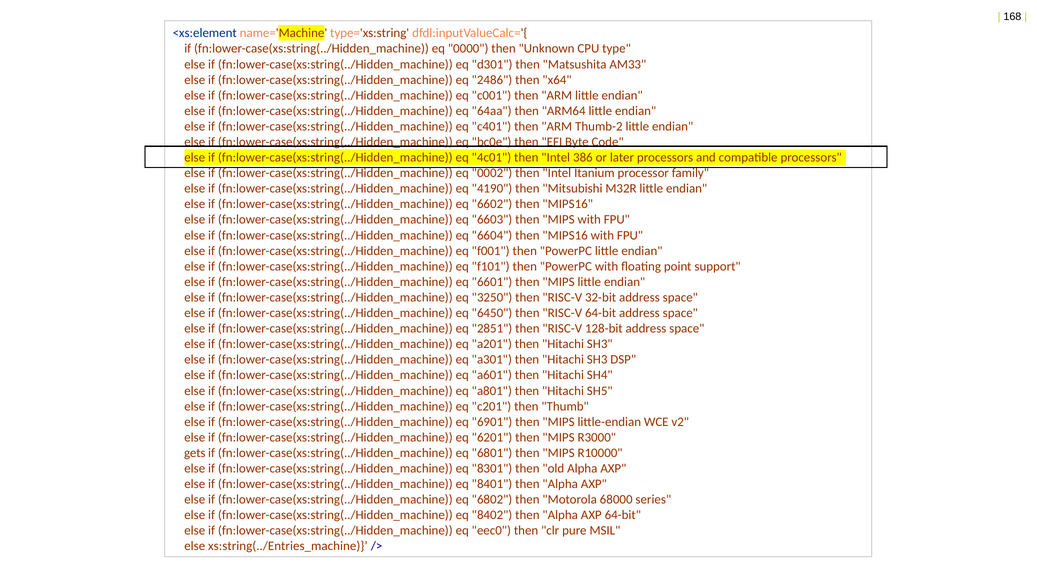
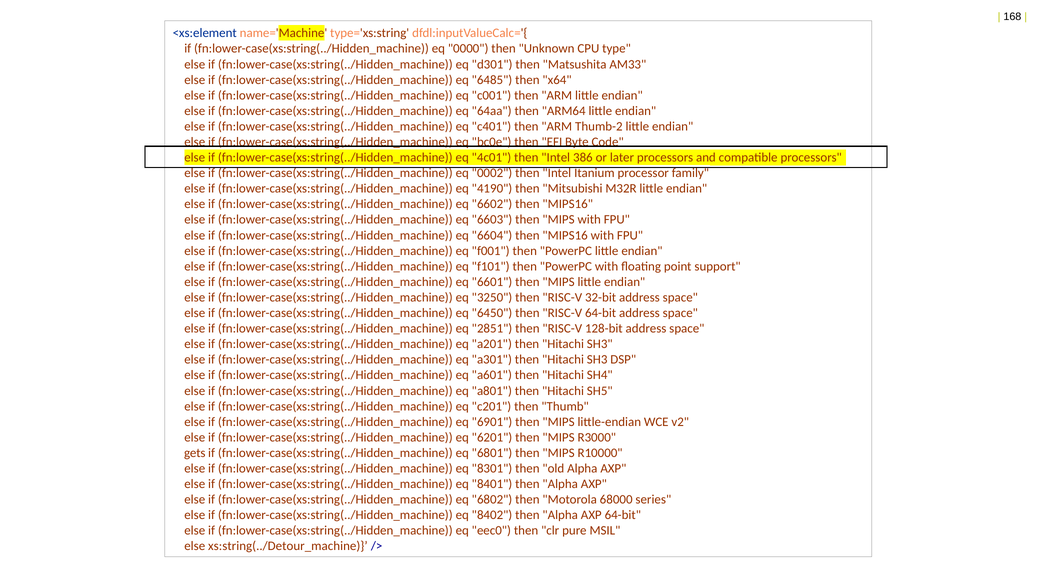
2486: 2486 -> 6485
xs:string(../Entries_machine: xs:string(../Entries_machine -> xs:string(../Detour_machine
